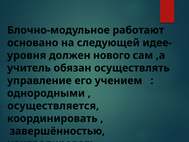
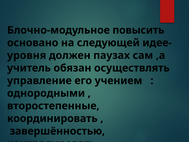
работают: работают -> повысить
нового: нового -> паузах
осуществляется: осуществляется -> второстепенные
